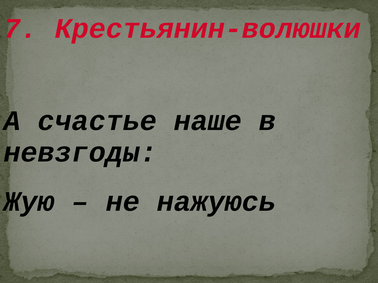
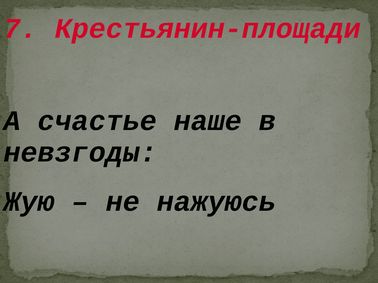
Крестьянин-волюшки: Крестьянин-волюшки -> Крестьянин-площади
